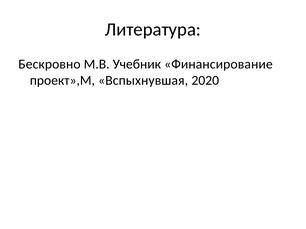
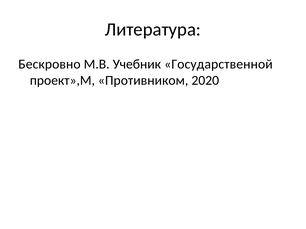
Финансирование: Финансирование -> Государственной
Вспыхнувшая: Вспыхнувшая -> Противником
